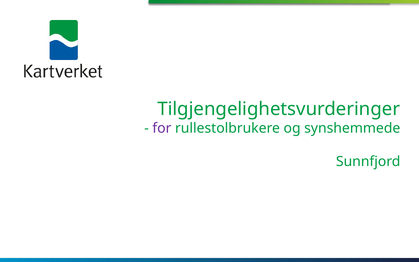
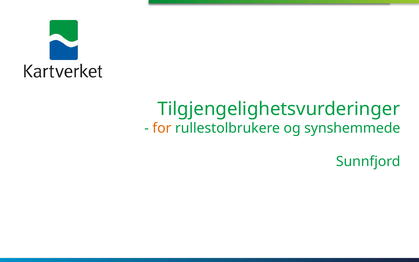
for colour: purple -> orange
